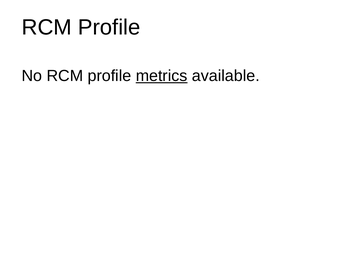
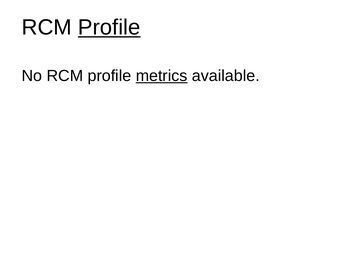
Profile at (109, 27) underline: none -> present
